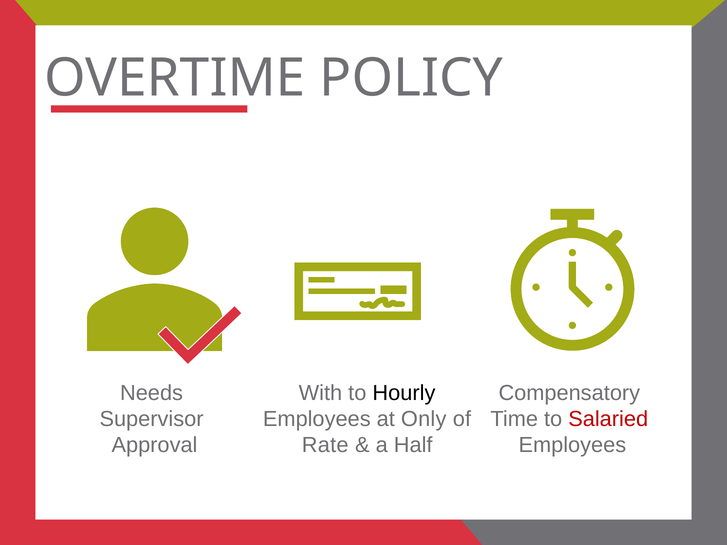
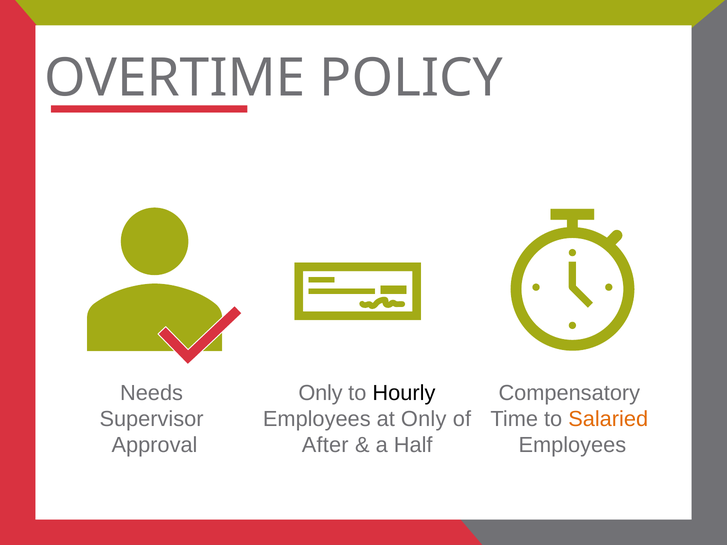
With at (320, 393): With -> Only
Salaried colour: red -> orange
Rate: Rate -> After
